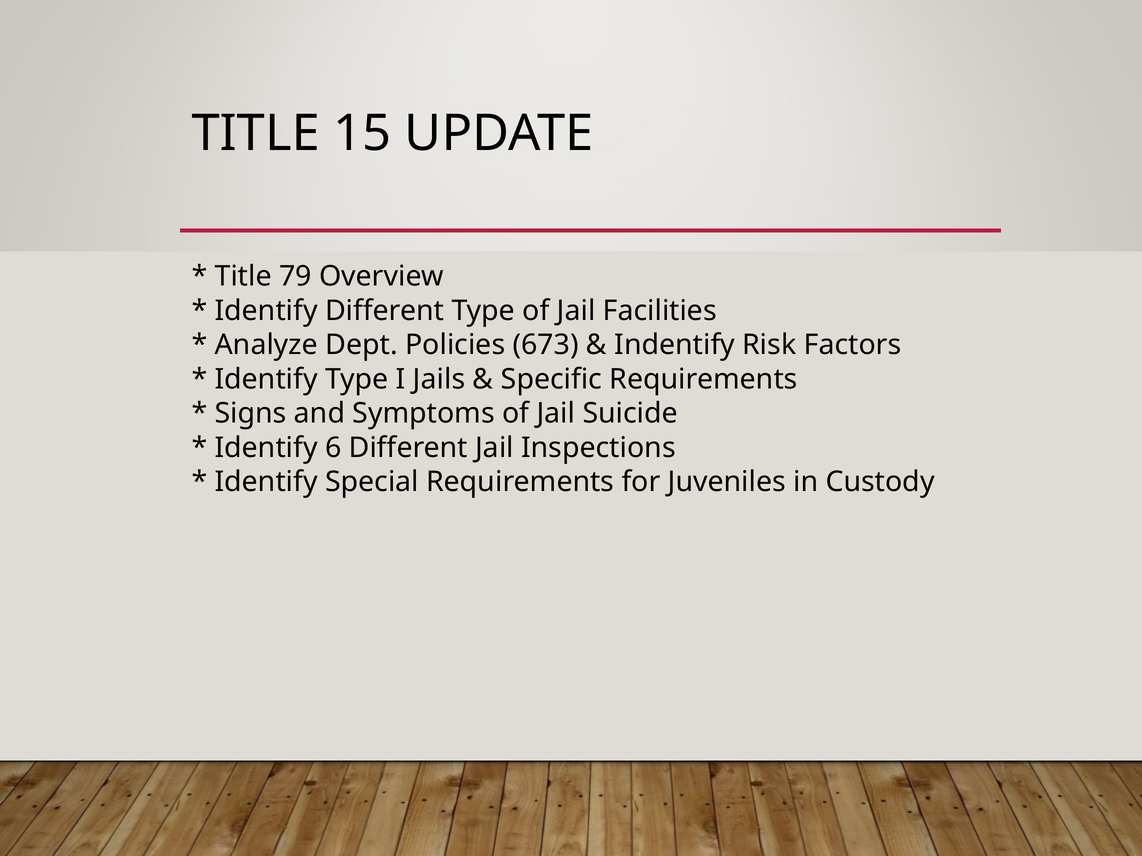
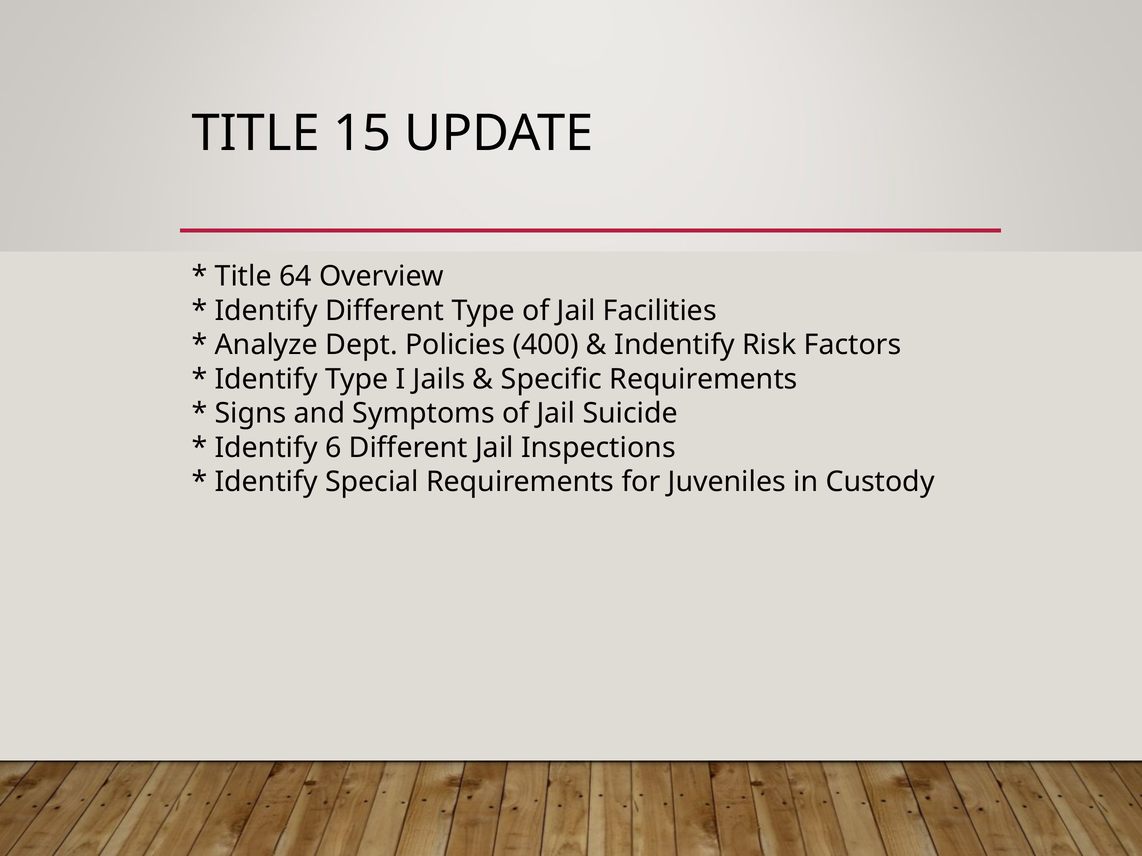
79: 79 -> 64
673: 673 -> 400
